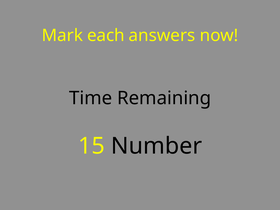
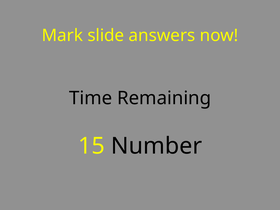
each: each -> slide
